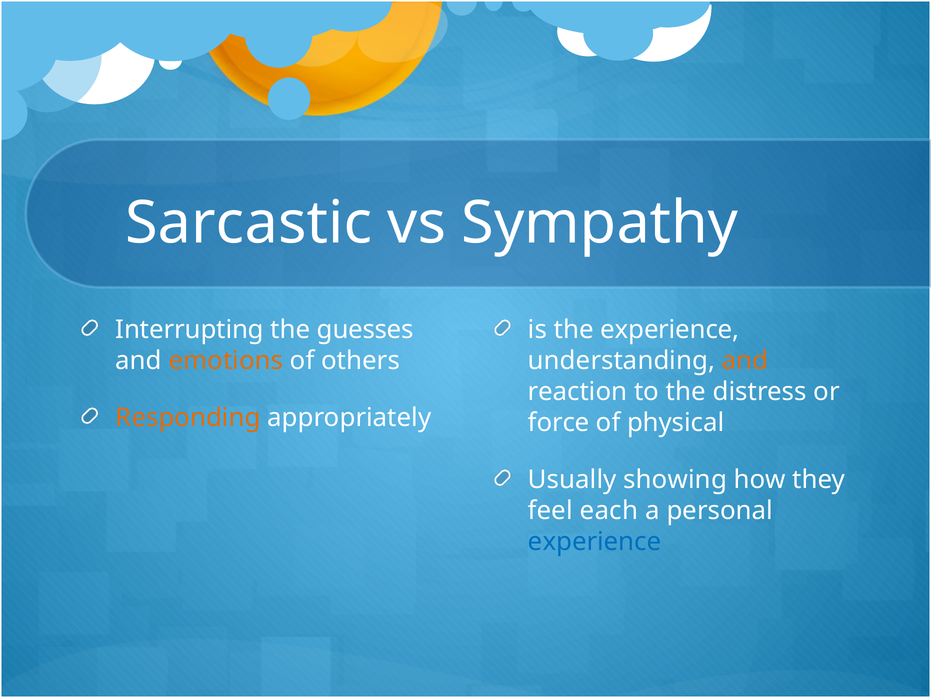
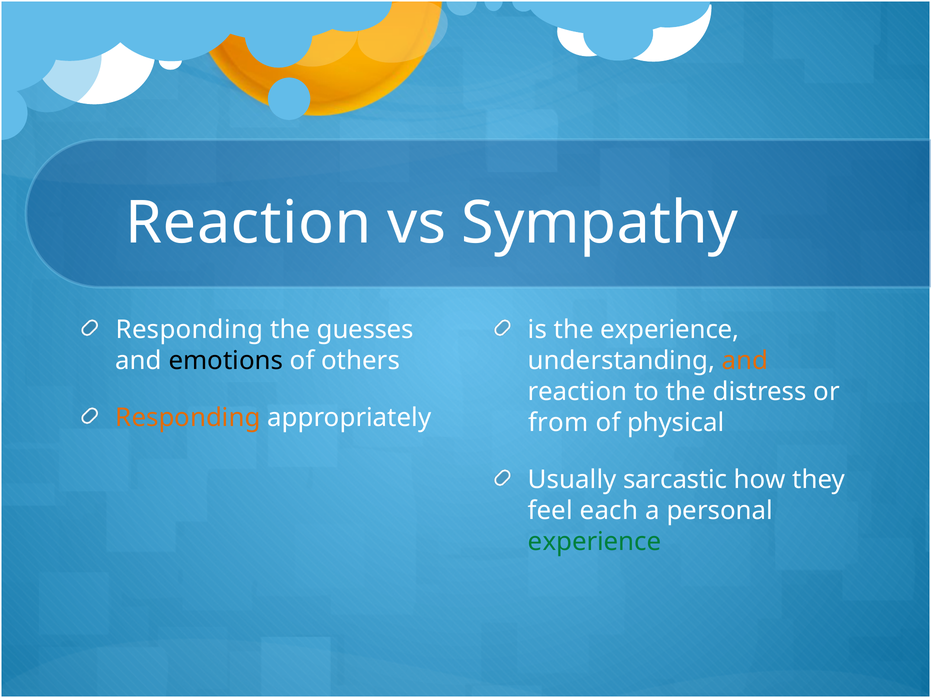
Sarcastic at (249, 223): Sarcastic -> Reaction
Interrupting at (190, 330): Interrupting -> Responding
emotions colour: orange -> black
force: force -> from
showing: showing -> sarcastic
experience at (595, 542) colour: blue -> green
